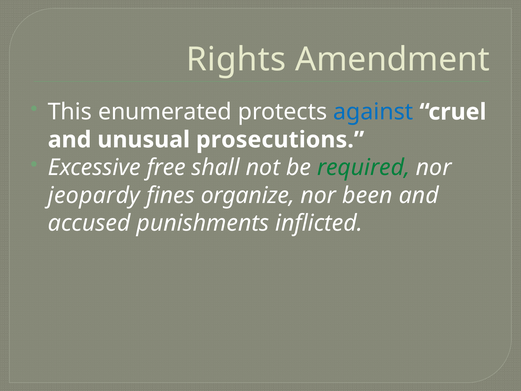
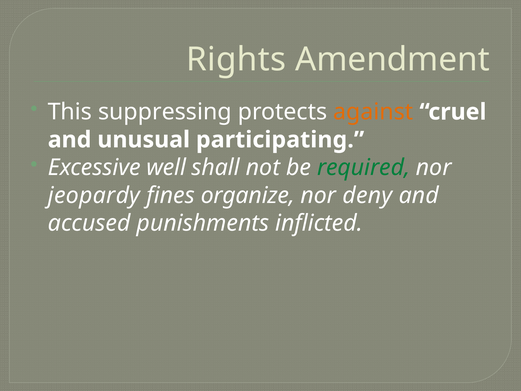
enumerated: enumerated -> suppressing
against colour: blue -> orange
prosecutions: prosecutions -> participating
free: free -> well
been: been -> deny
